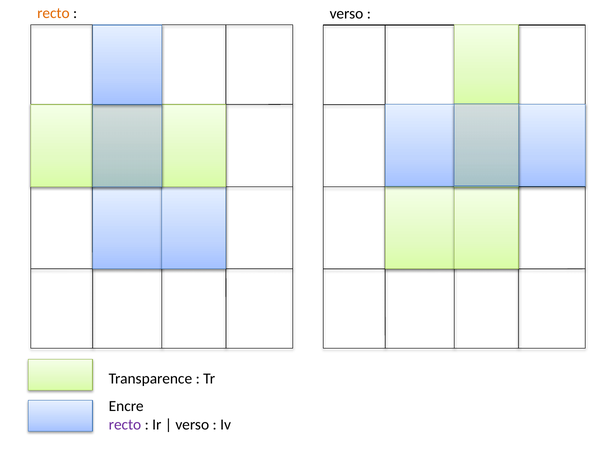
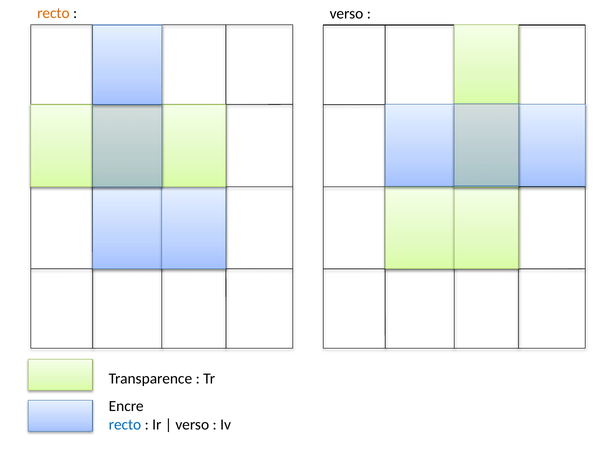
recto at (125, 425) colour: purple -> blue
